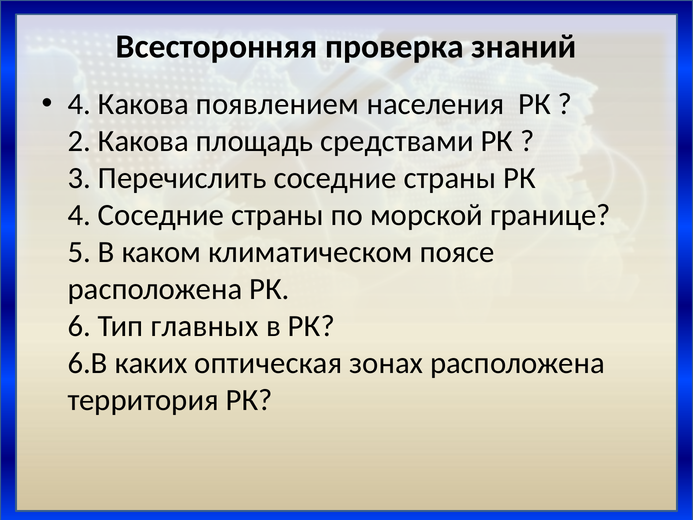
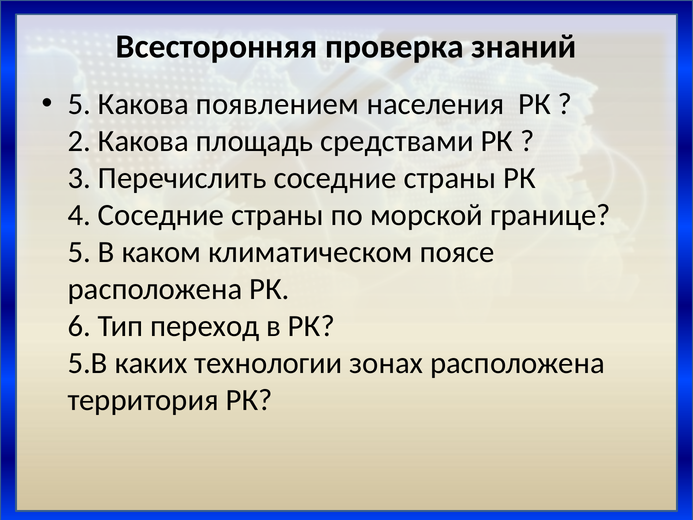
4 at (79, 104): 4 -> 5
главных: главных -> переход
6.В: 6.В -> 5.В
оптическая: оптическая -> технологии
